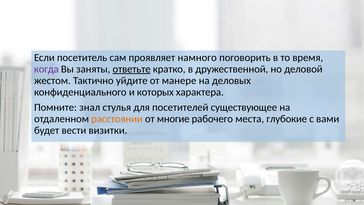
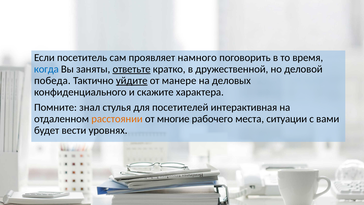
когда colour: purple -> blue
жестом: жестом -> победа
уйдите underline: none -> present
которых: которых -> скажите
существующее: существующее -> интерактивная
глубокие: глубокие -> ситуации
визитки: визитки -> уровнях
